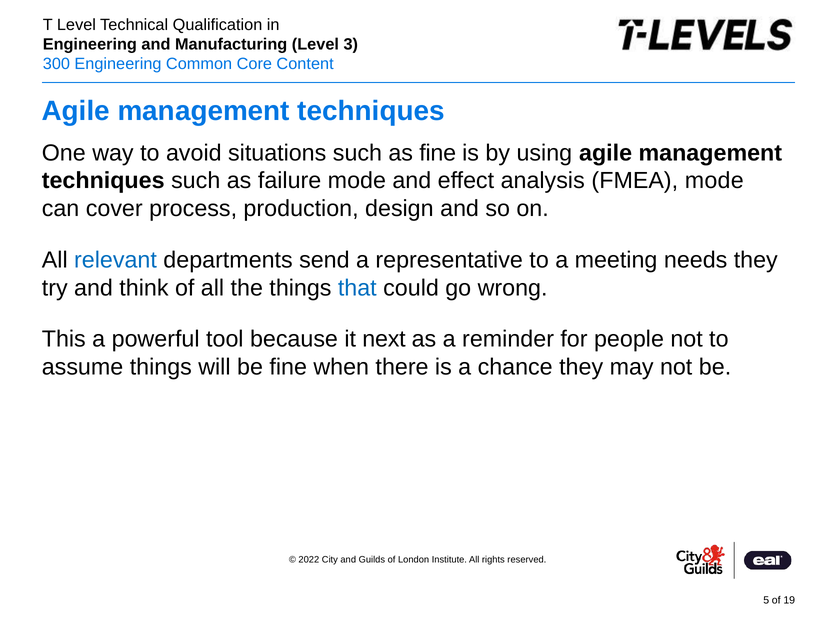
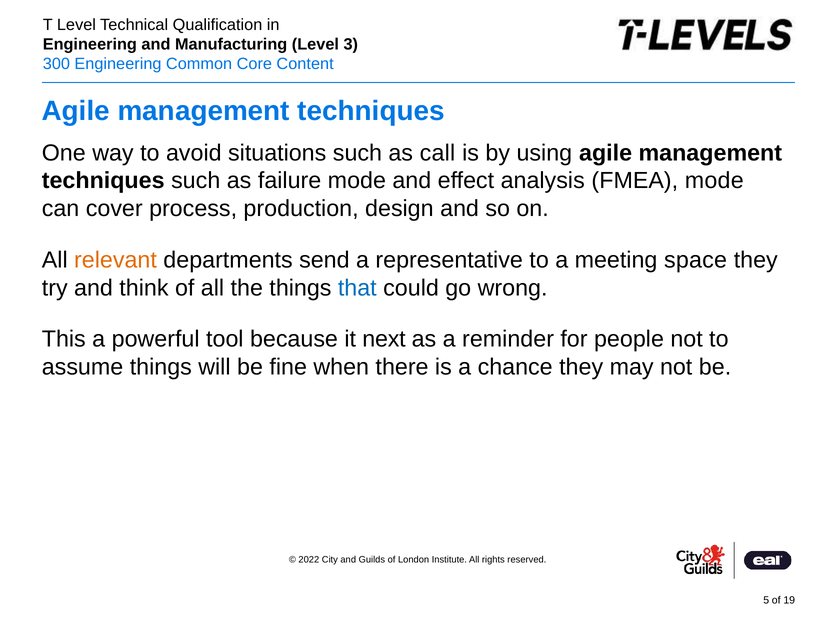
as fine: fine -> call
relevant colour: blue -> orange
needs: needs -> space
